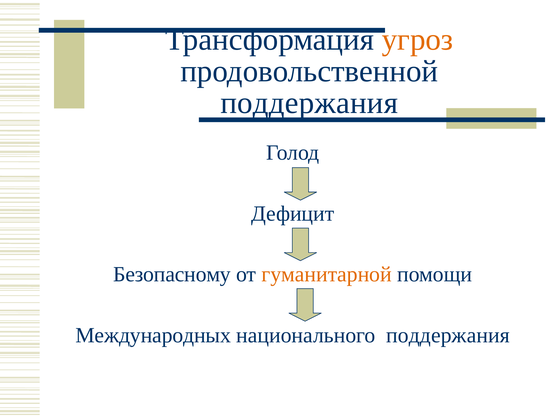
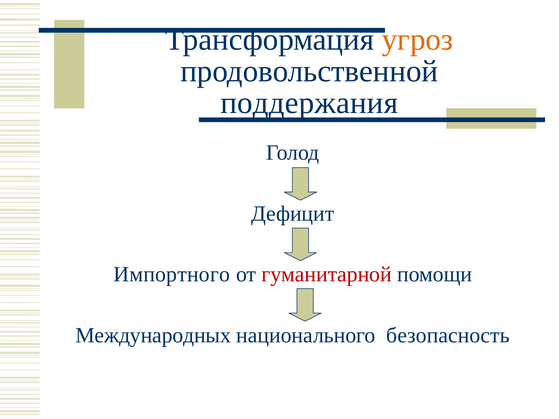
Безопасному: Безопасному -> Импортного
гуманитарной colour: orange -> red
национального поддержания: поддержания -> безопасность
